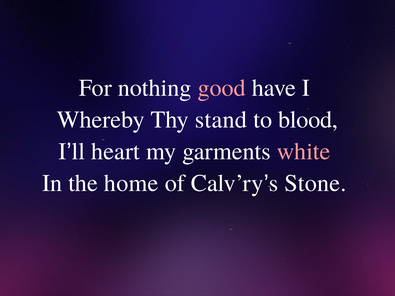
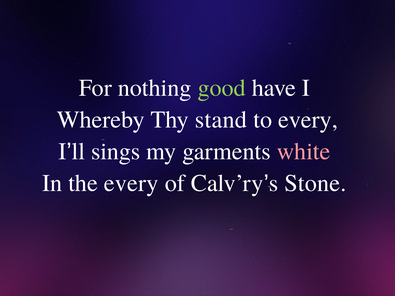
good colour: pink -> light green
to blood: blood -> every
heart: heart -> sings
the home: home -> every
